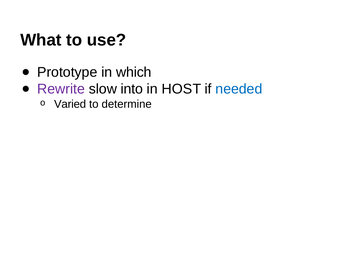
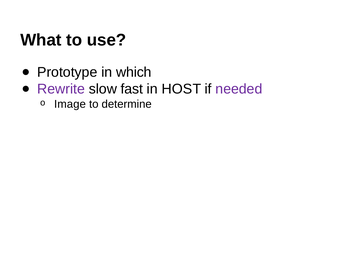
into: into -> fast
needed colour: blue -> purple
Varied: Varied -> Image
